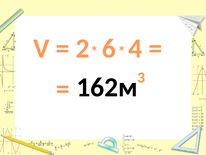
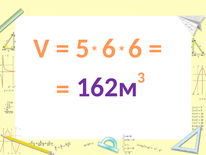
2: 2 -> 5
6 4: 4 -> 6
162м colour: black -> purple
